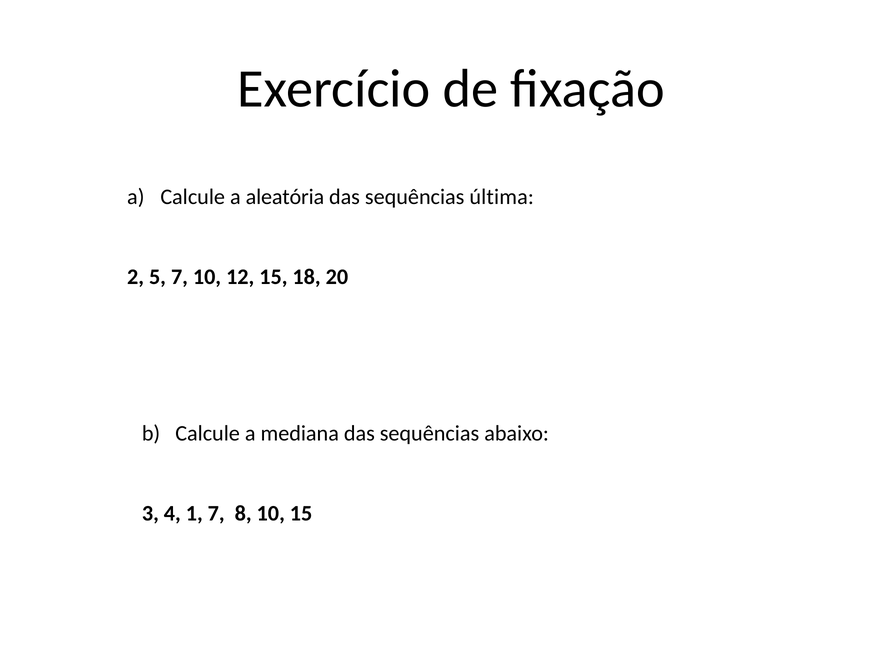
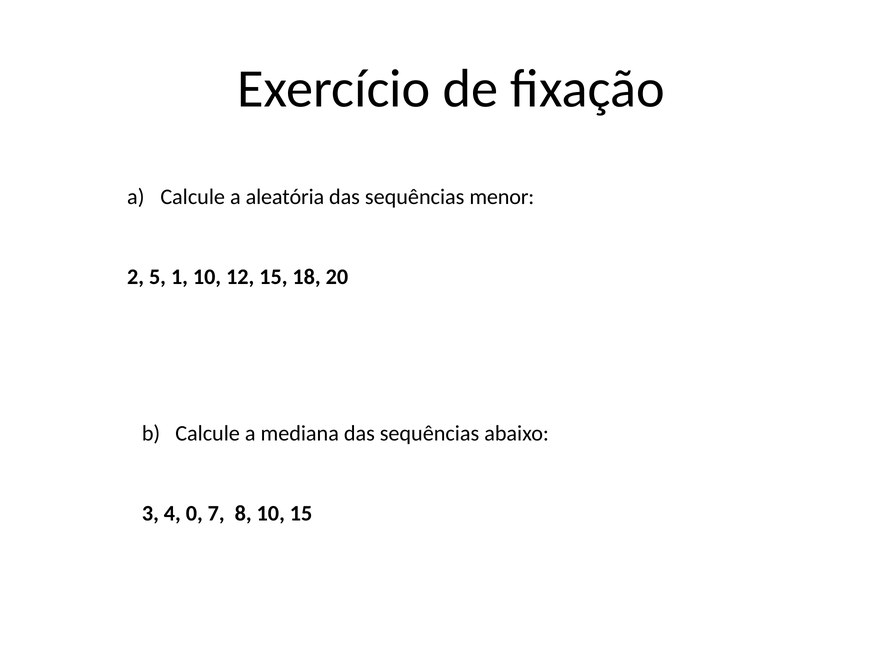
última: última -> menor
5 7: 7 -> 1
1: 1 -> 0
